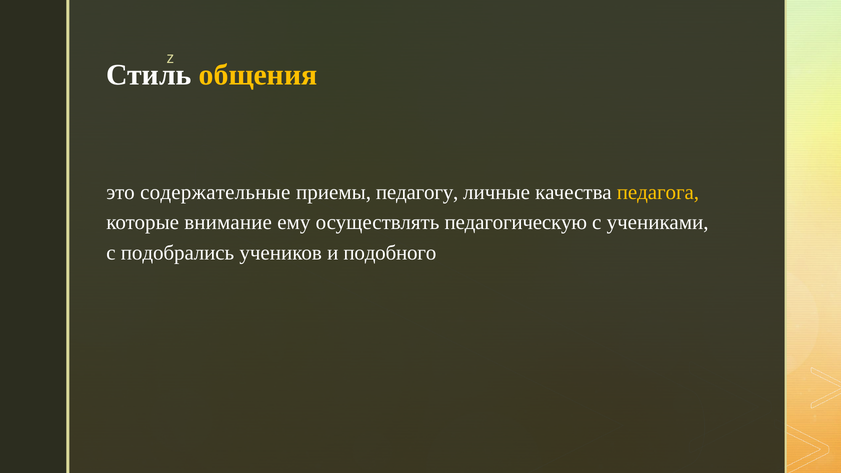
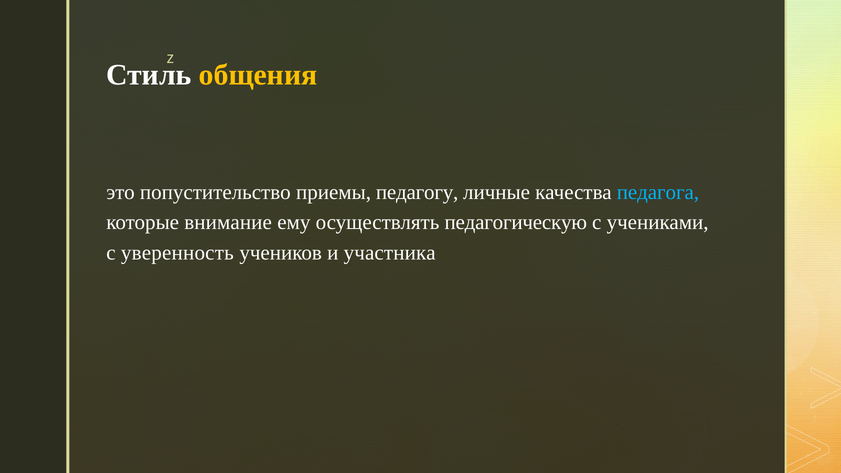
содержательные: содержательные -> попустительство
педагога colour: yellow -> light blue
подобрались: подобрались -> уверенность
подобного: подобного -> участника
